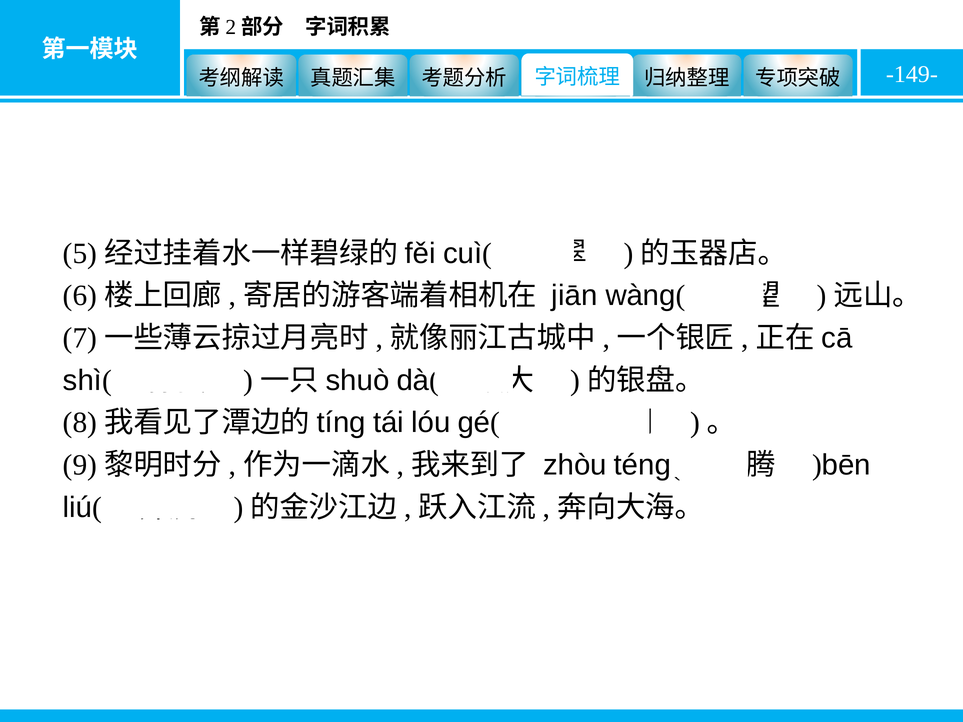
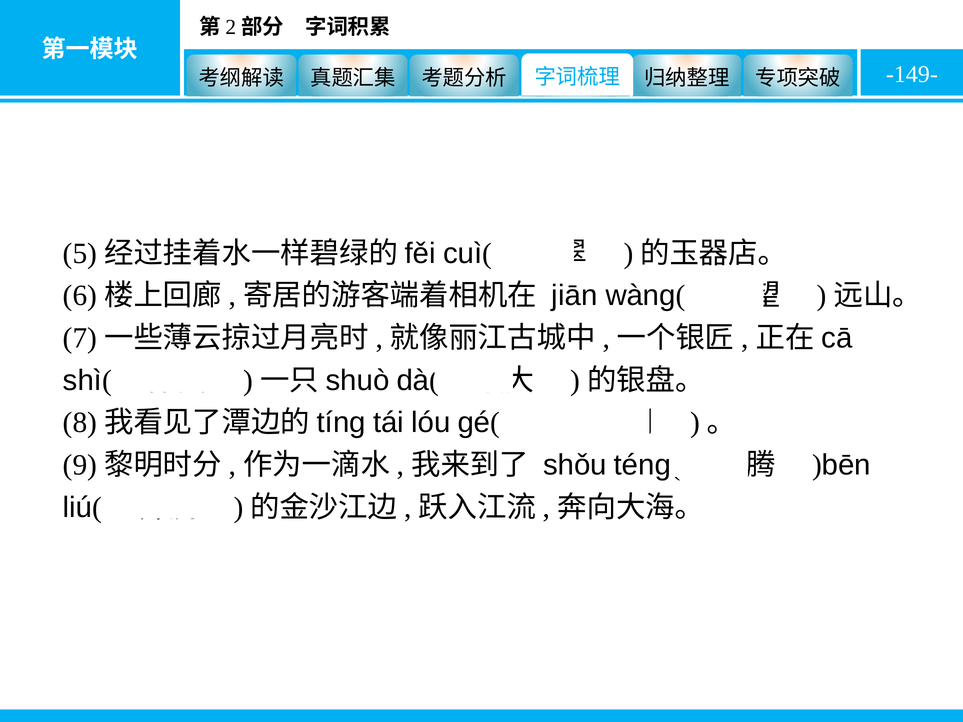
zhòu: zhòu -> shǒu
